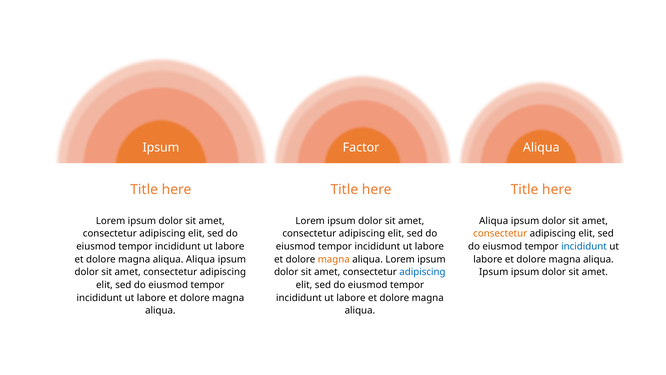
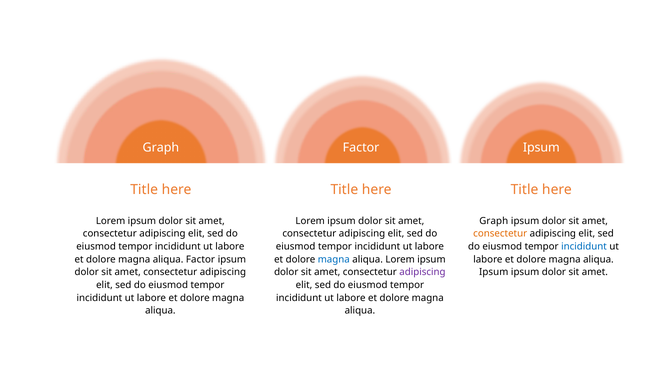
Ipsum at (161, 148): Ipsum -> Graph
Aliqua at (541, 148): Aliqua -> Ipsum
Aliqua at (494, 221): Aliqua -> Graph
Aliqua at (200, 259): Aliqua -> Factor
magna at (334, 259) colour: orange -> blue
adipiscing at (422, 272) colour: blue -> purple
